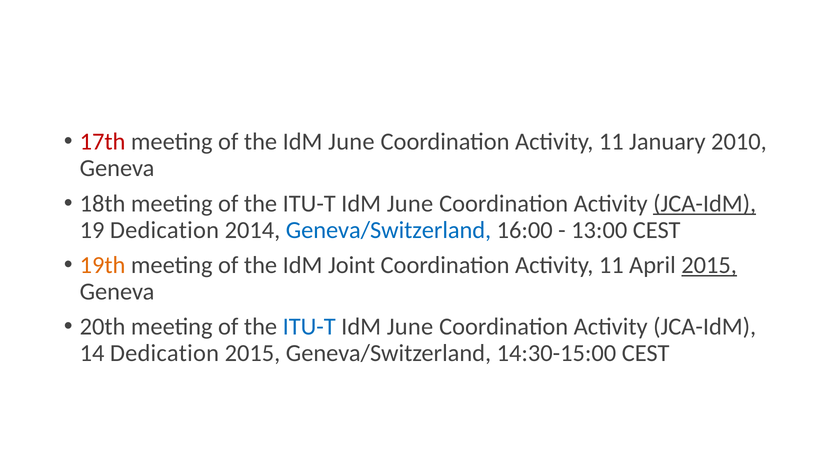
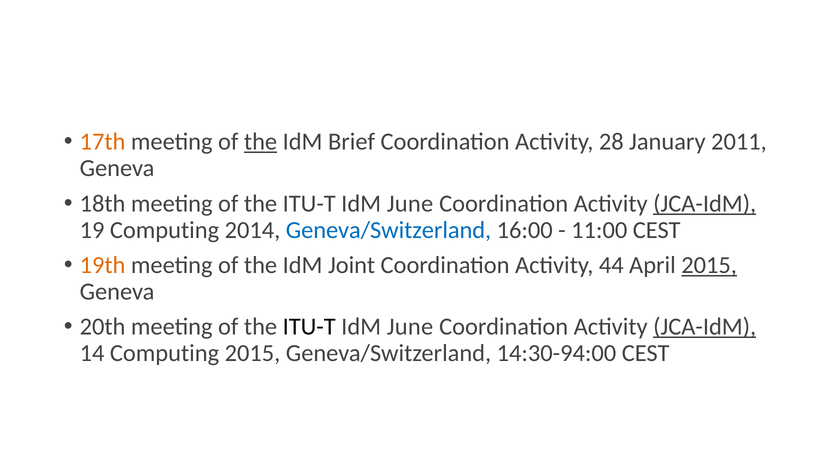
17th colour: red -> orange
the at (261, 142) underline: none -> present
June at (351, 142): June -> Brief
11 at (611, 142): 11 -> 28
2010: 2010 -> 2011
19 Dedication: Dedication -> Computing
13:00: 13:00 -> 11:00
Joint Coordination Activity 11: 11 -> 44
ITU-T at (309, 327) colour: blue -> black
JCA-IdM at (705, 327) underline: none -> present
14 Dedication: Dedication -> Computing
14:30-15:00: 14:30-15:00 -> 14:30-94:00
